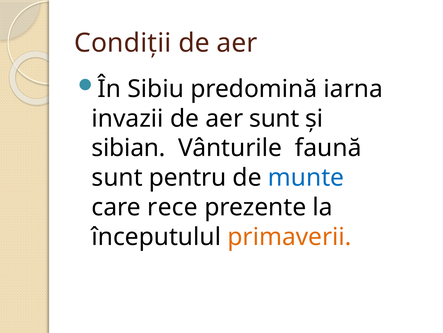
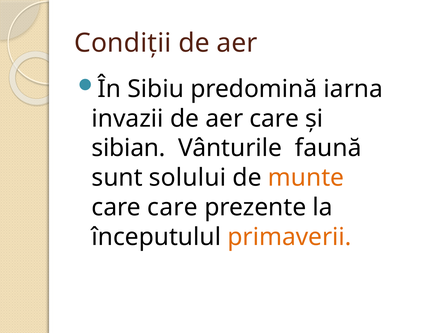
aer sunt: sunt -> care
pentru: pentru -> solului
munte colour: blue -> orange
care rece: rece -> care
